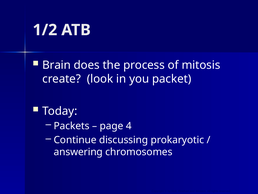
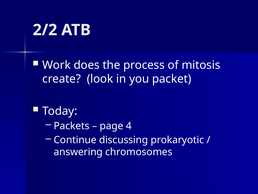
1/2: 1/2 -> 2/2
Brain: Brain -> Work
